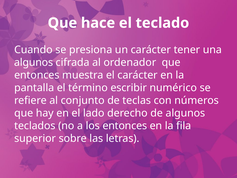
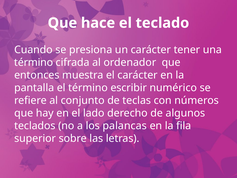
algunos at (34, 62): algunos -> término
los entonces: entonces -> palancas
